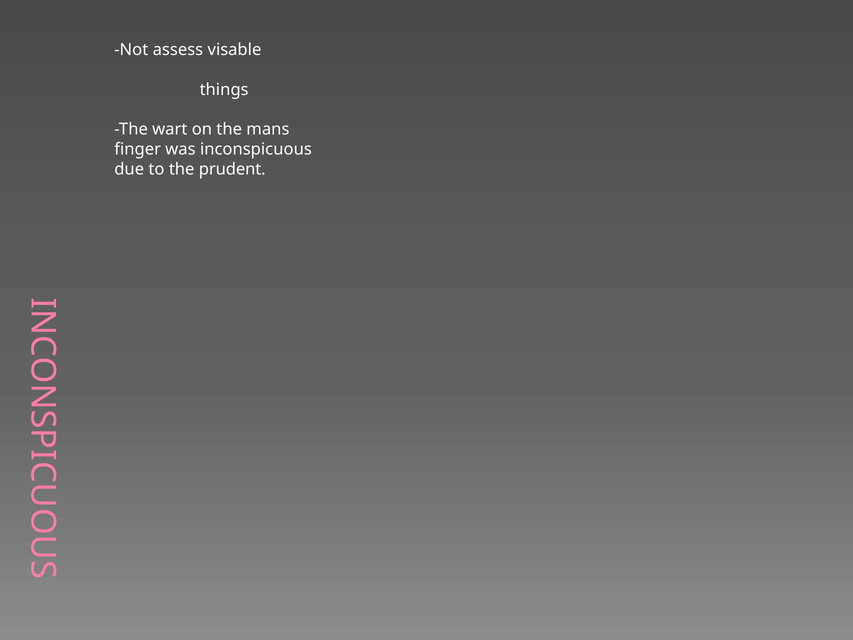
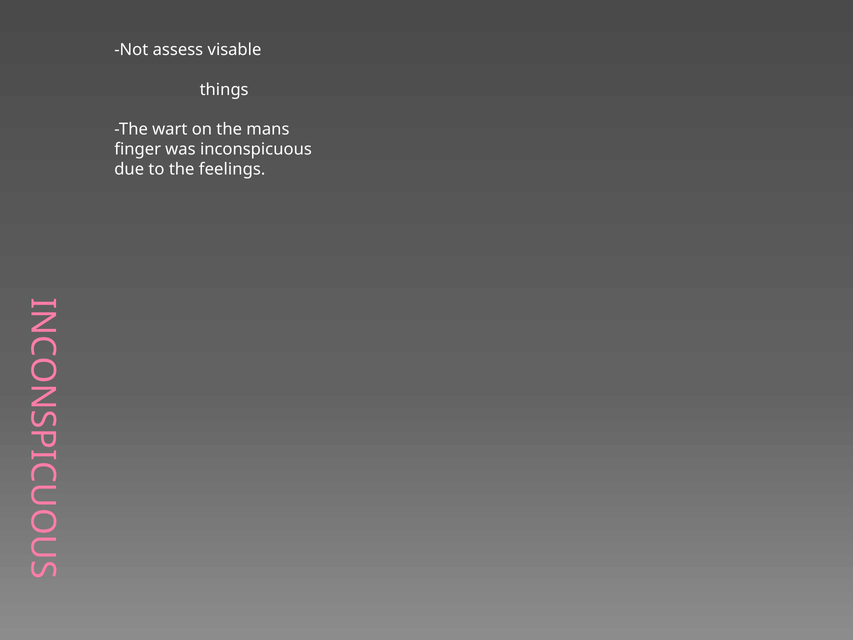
prudent: prudent -> feelings
